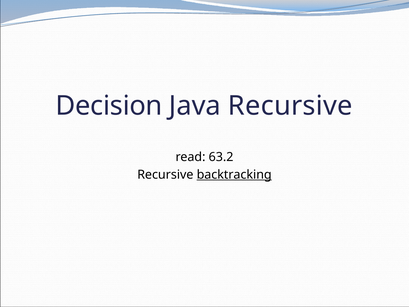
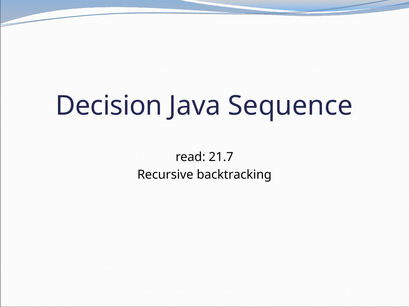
Java Recursive: Recursive -> Sequence
63.2: 63.2 -> 21.7
backtracking underline: present -> none
